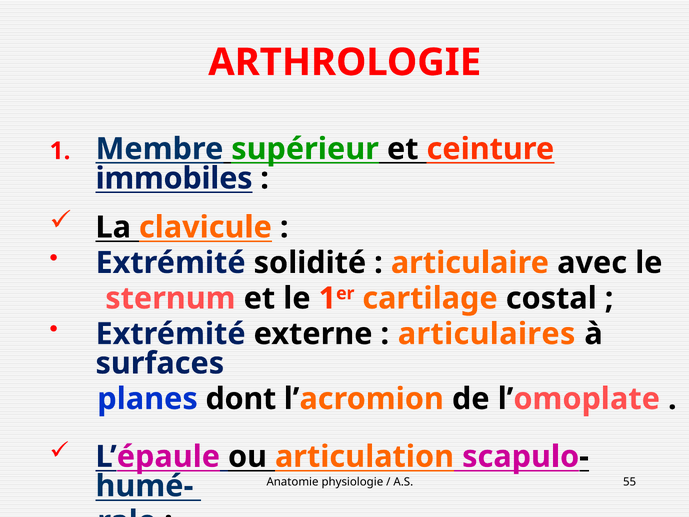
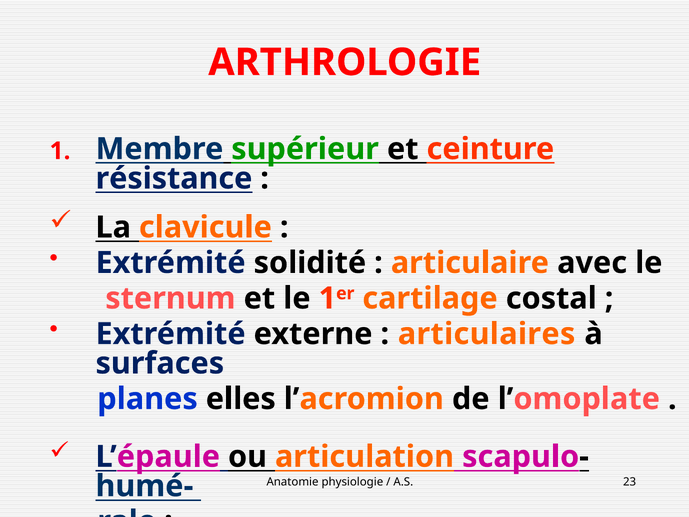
immobiles: immobiles -> résistance
dont: dont -> elles
55: 55 -> 23
